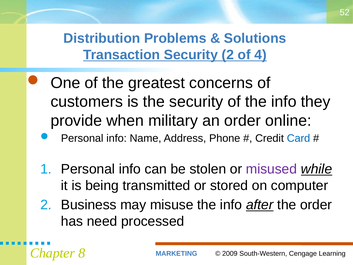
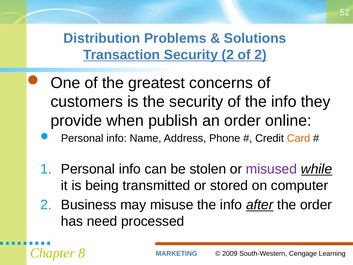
of 4: 4 -> 2
military: military -> publish
Card colour: blue -> orange
